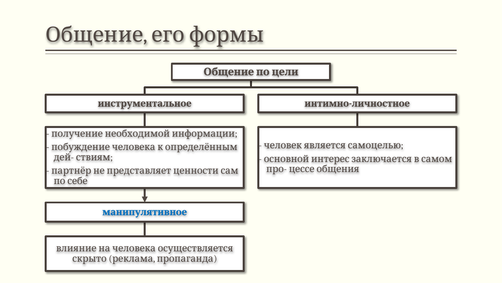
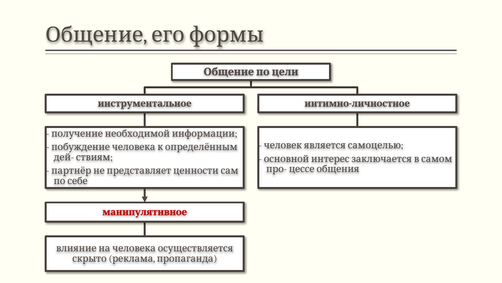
манипулятивное colour: blue -> red
